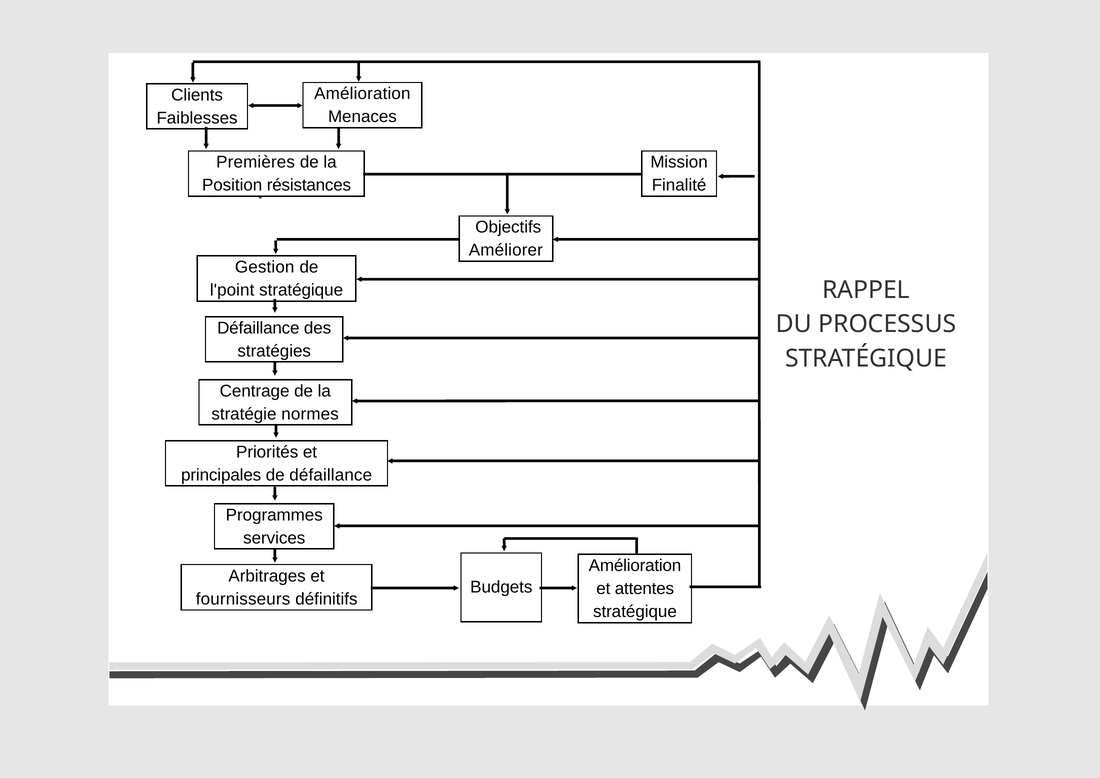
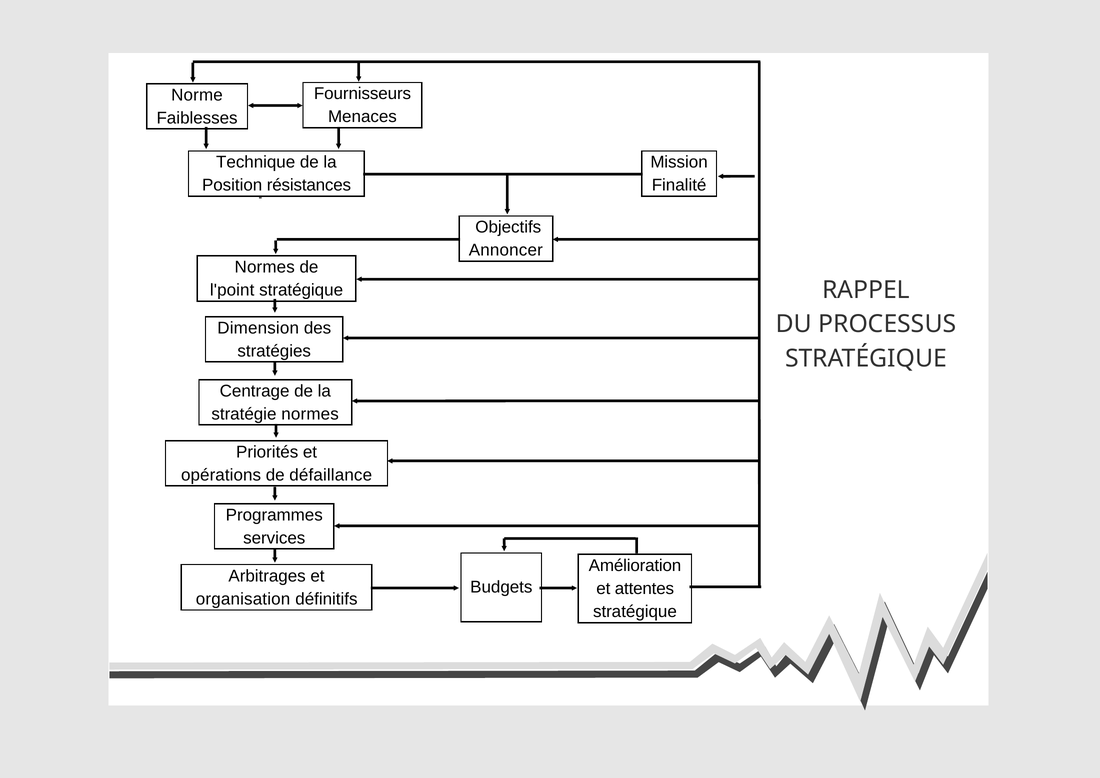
Amélioration at (362, 94): Amélioration -> Fournisseurs
Clients: Clients -> Norme
Premières: Premières -> Technique
Améliorer: Améliorer -> Annoncer
Gestion at (265, 267): Gestion -> Normes
Défaillance at (258, 328): Défaillance -> Dimension
principales: principales -> opérations
fournisseurs: fournisseurs -> organisation
